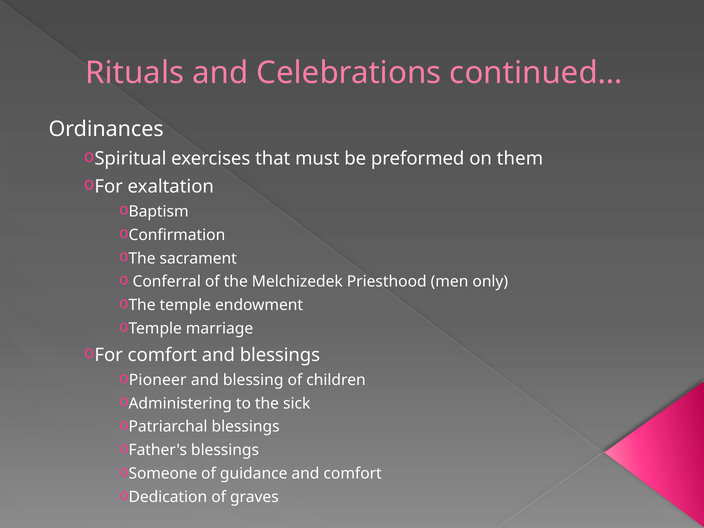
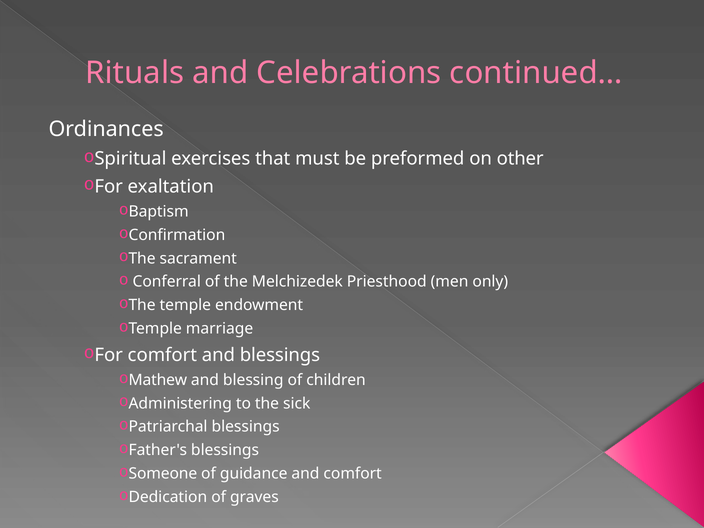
them: them -> other
Pioneer: Pioneer -> Mathew
